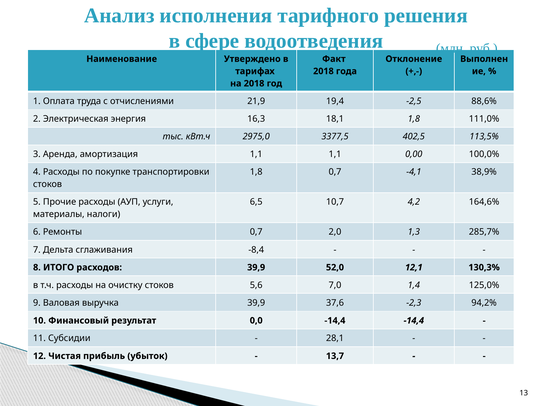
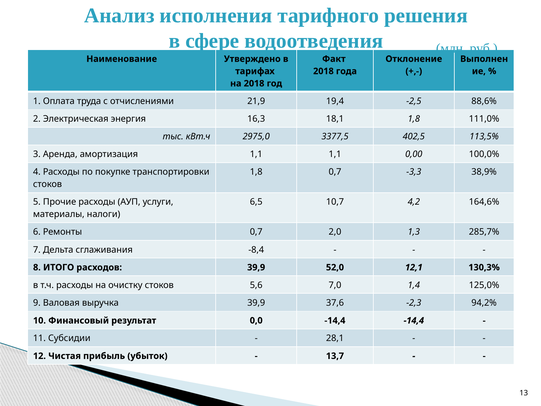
-4,1: -4,1 -> -3,3
